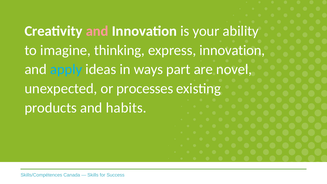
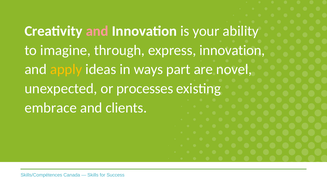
thinking: thinking -> through
apply colour: light blue -> yellow
products: products -> embrace
habits: habits -> clients
